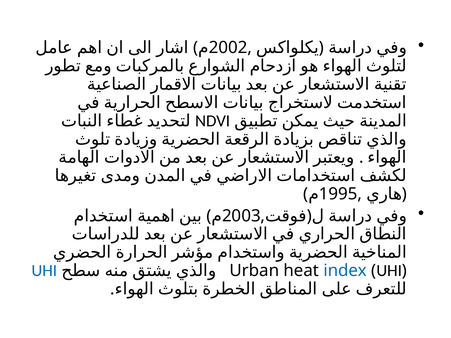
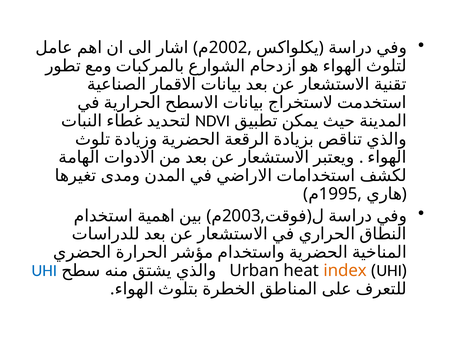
index colour: blue -> orange
